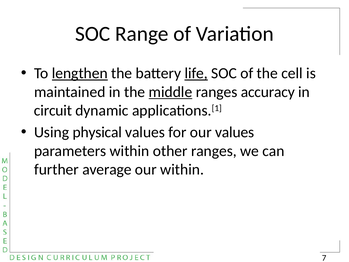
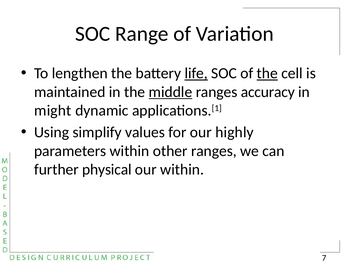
lengthen underline: present -> none
the at (267, 73) underline: none -> present
circuit: circuit -> might
physical: physical -> simplify
our values: values -> highly
average: average -> physical
